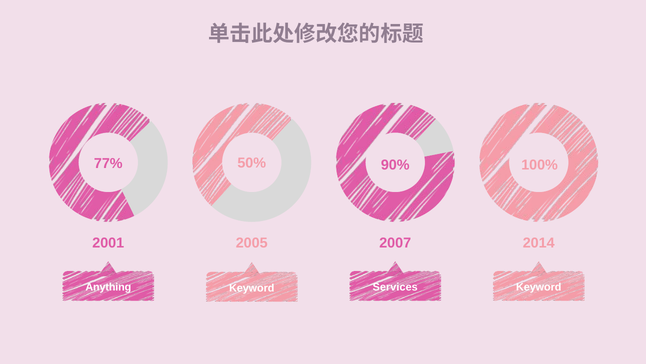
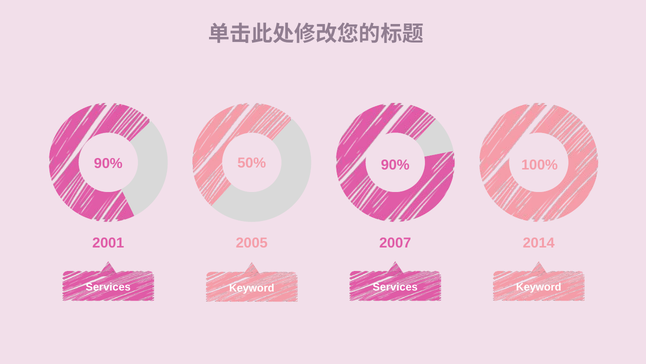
77% at (108, 163): 77% -> 90%
Anything at (108, 287): Anything -> Services
